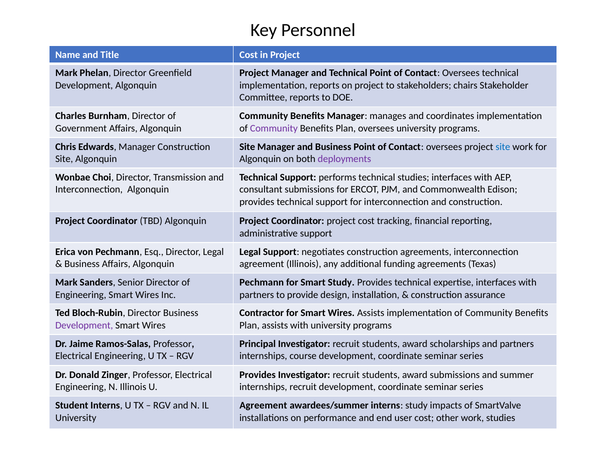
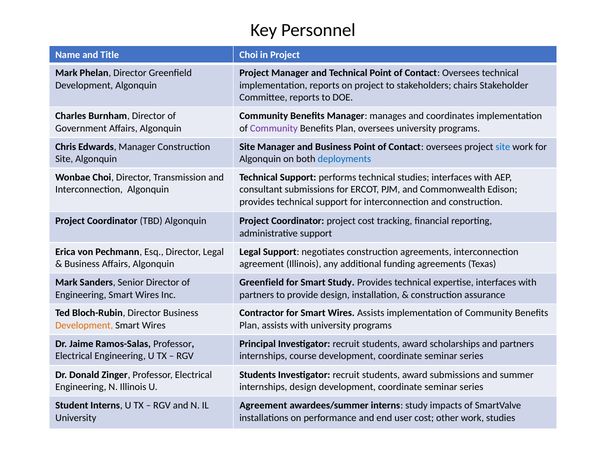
Title Cost: Cost -> Choi
deployments colour: purple -> blue
Pechmann at (262, 283): Pechmann -> Greenfield
Development at (84, 326) colour: purple -> orange
Provides at (258, 375): Provides -> Students
internships recruit: recruit -> design
